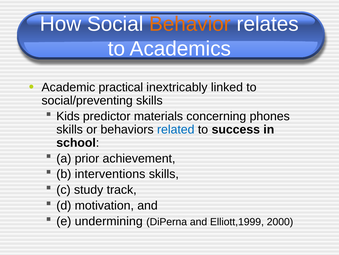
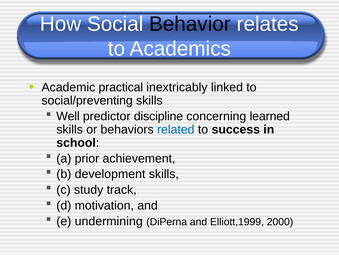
Behavior colour: orange -> black
Kids: Kids -> Well
materials: materials -> discipline
phones: phones -> learned
interventions: interventions -> development
